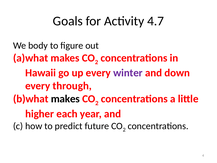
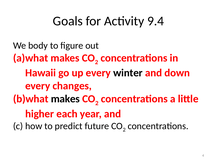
4.7: 4.7 -> 9.4
winter colour: purple -> black
through: through -> changes
